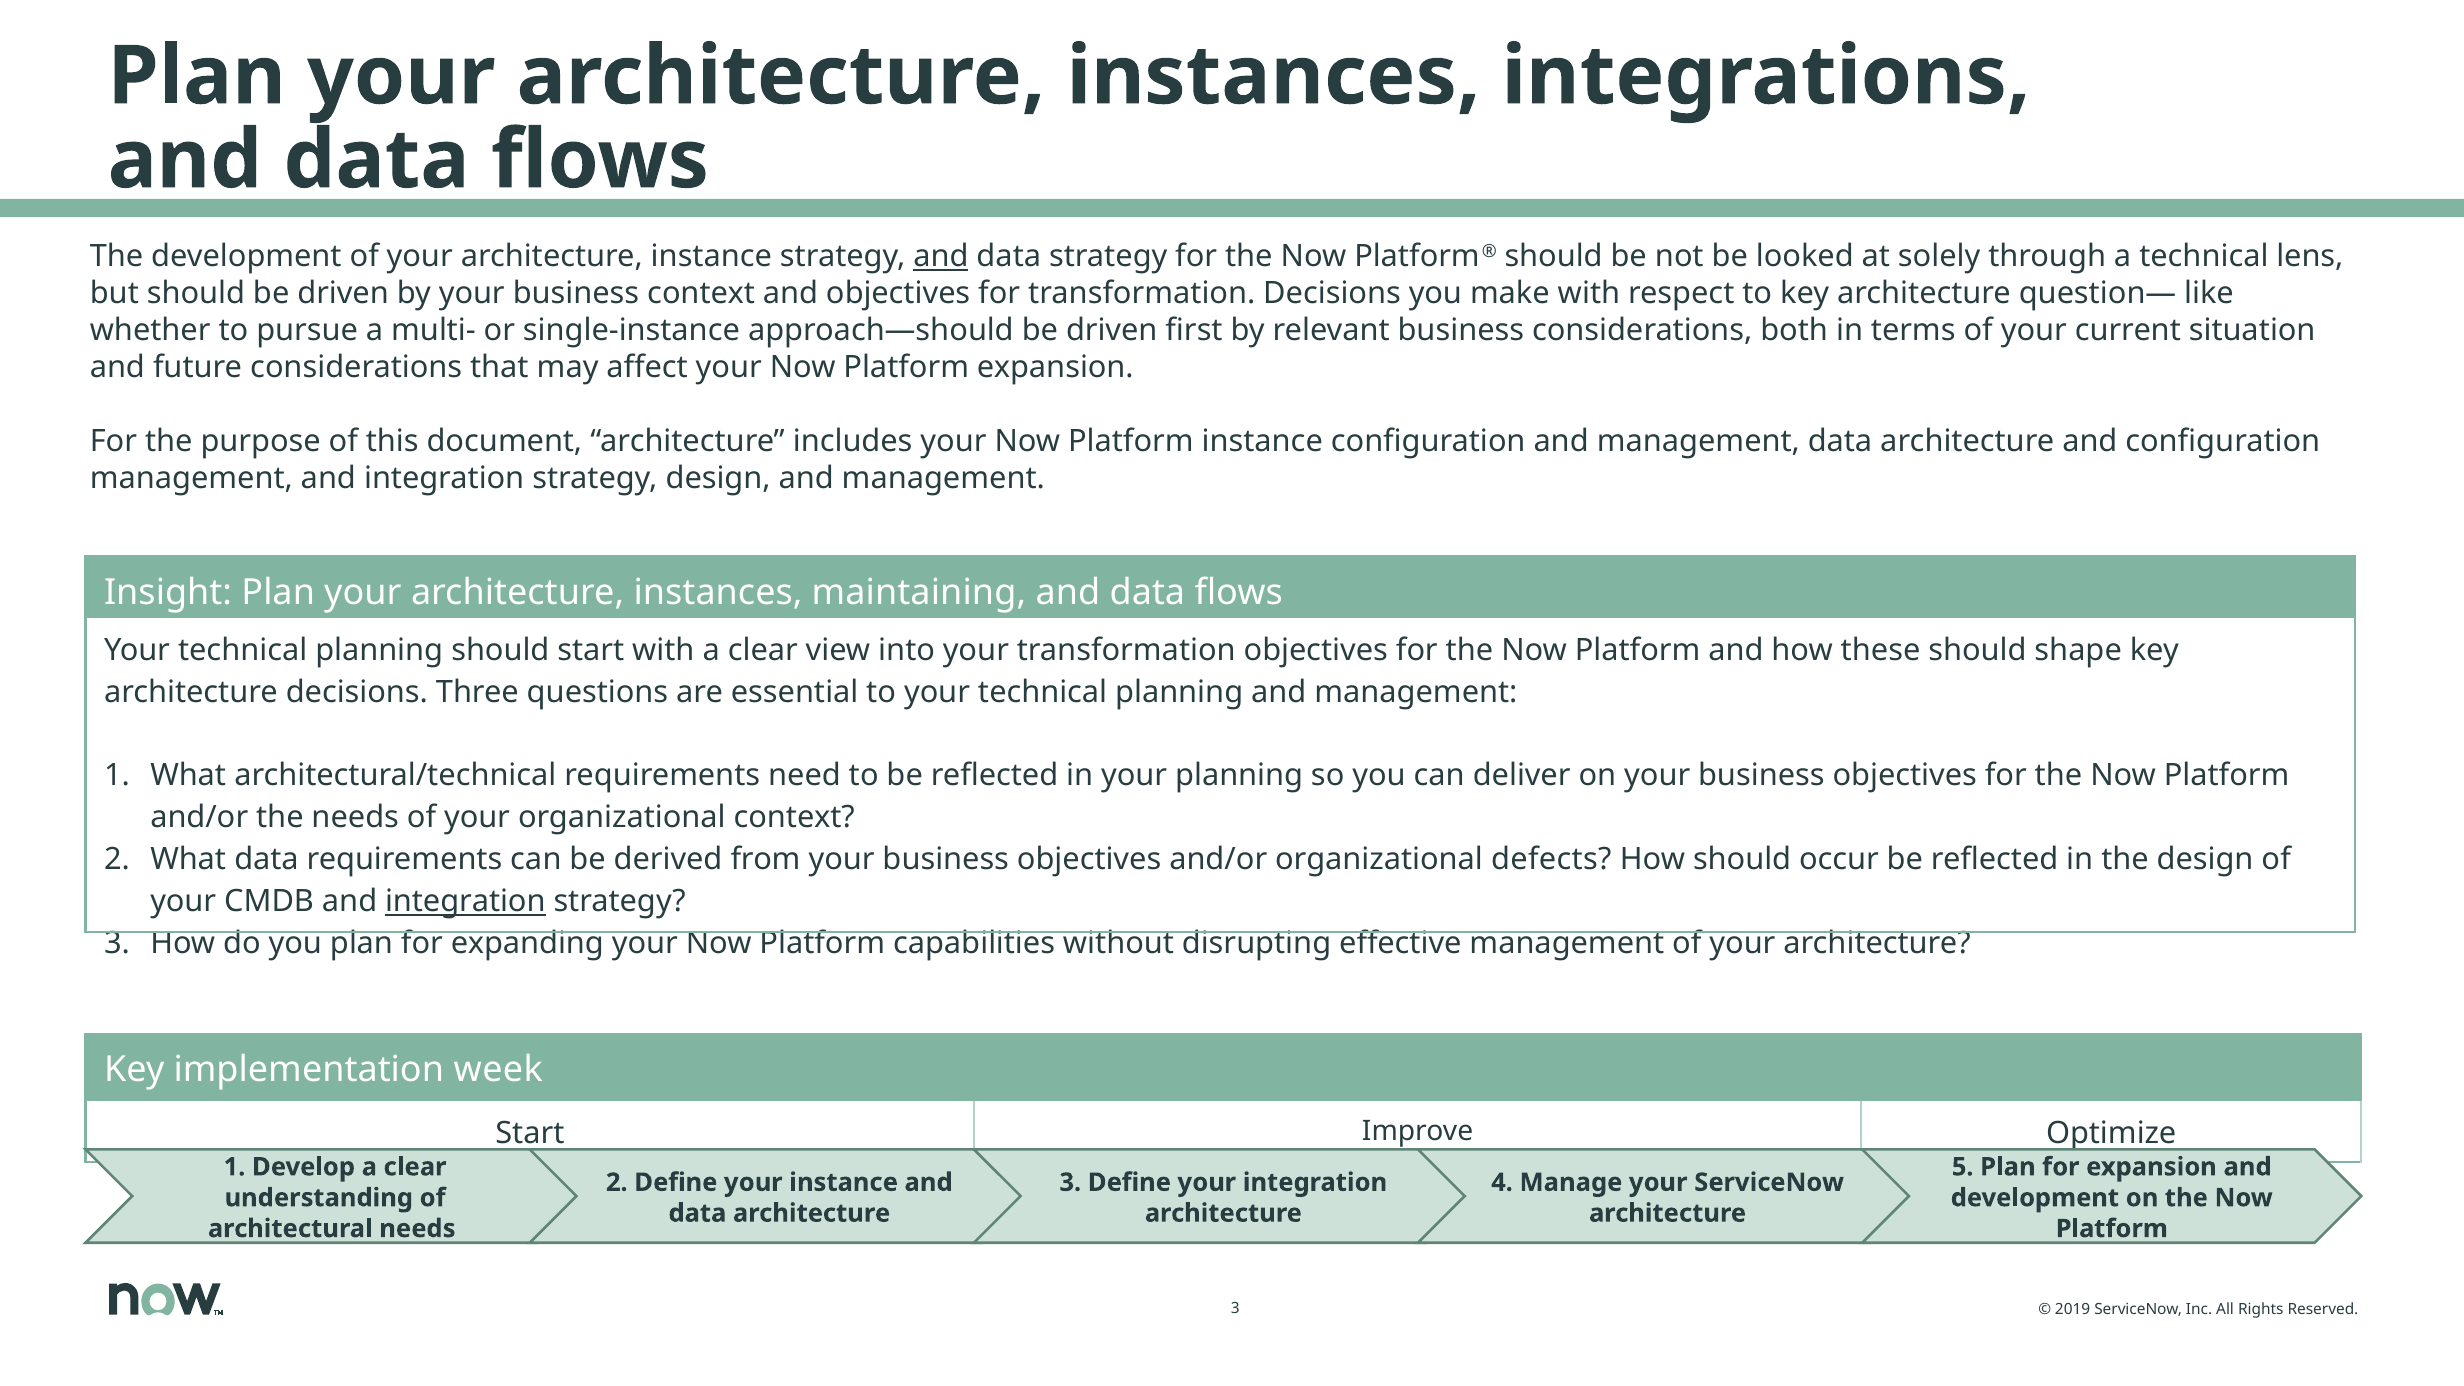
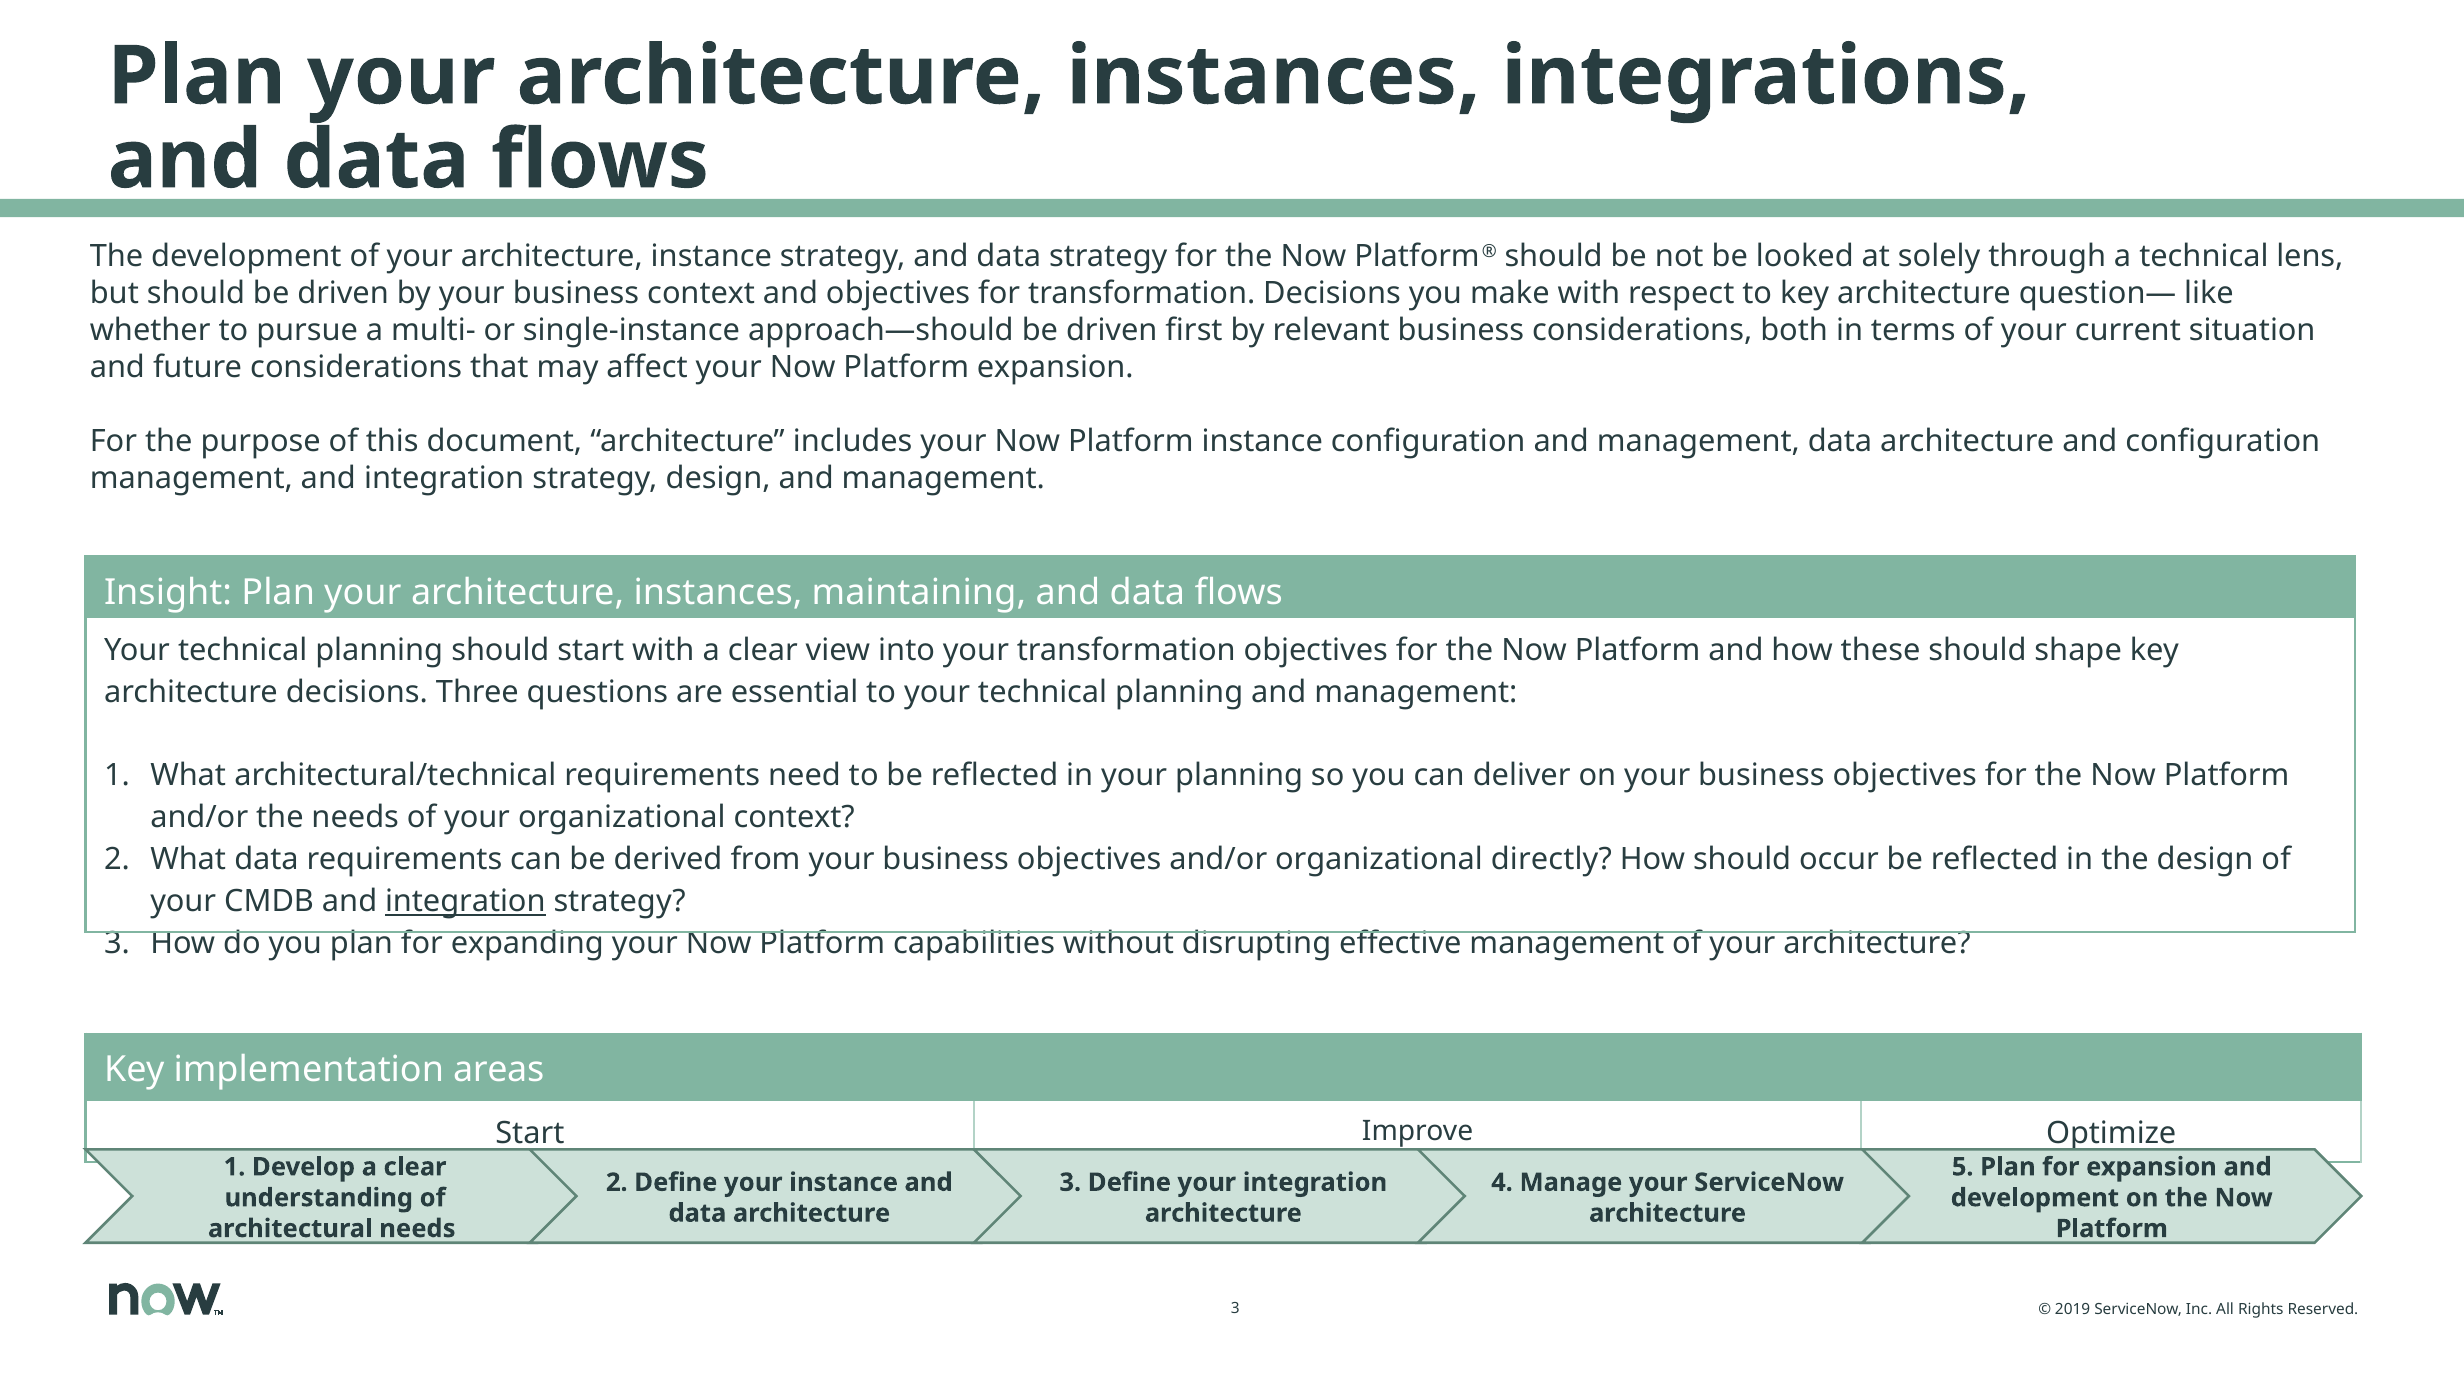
and at (941, 257) underline: present -> none
defects: defects -> directly
week: week -> areas
